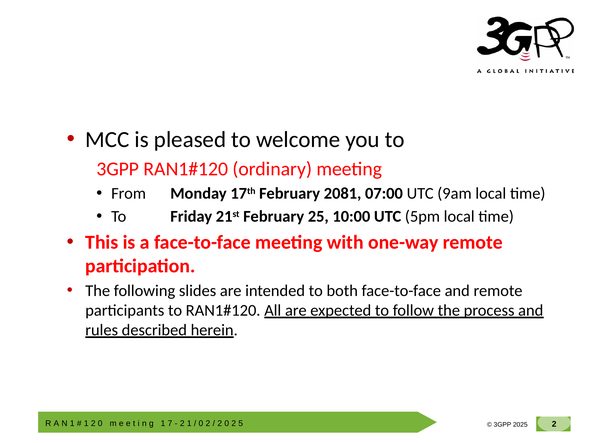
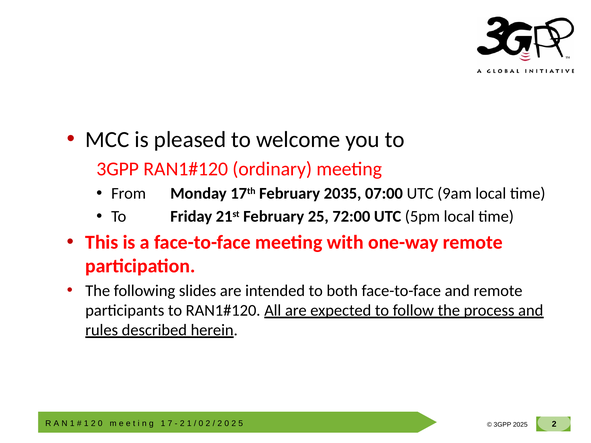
2081: 2081 -> 2035
10:00: 10:00 -> 72:00
